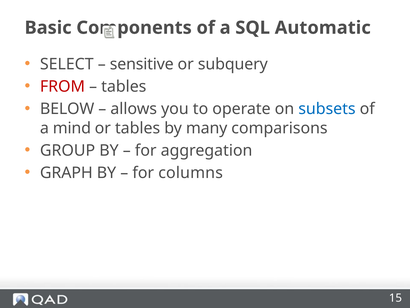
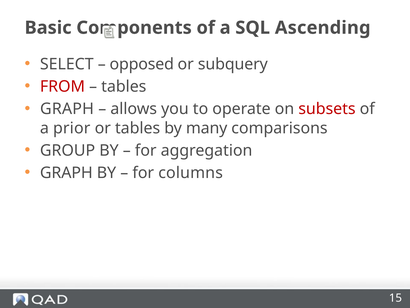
Automatic: Automatic -> Ascending
sensitive: sensitive -> opposed
BELOW at (67, 109): BELOW -> GRAPH
subsets colour: blue -> red
mind: mind -> prior
